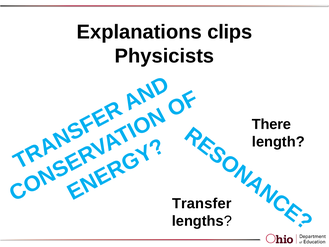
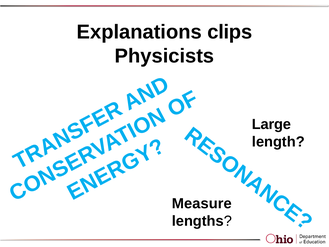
There: There -> Large
Transfer: Transfer -> Measure
